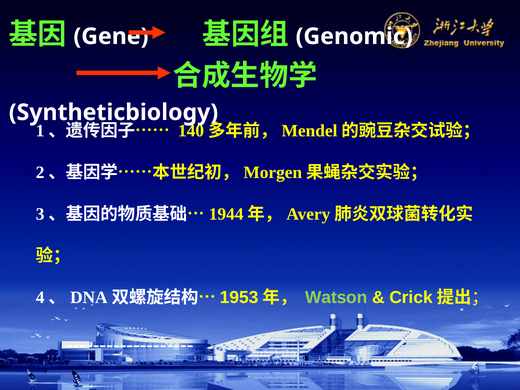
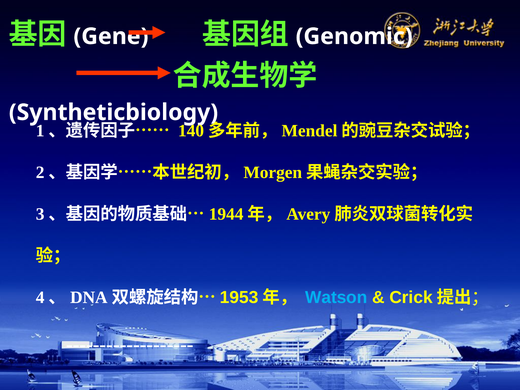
Watson colour: light green -> light blue
